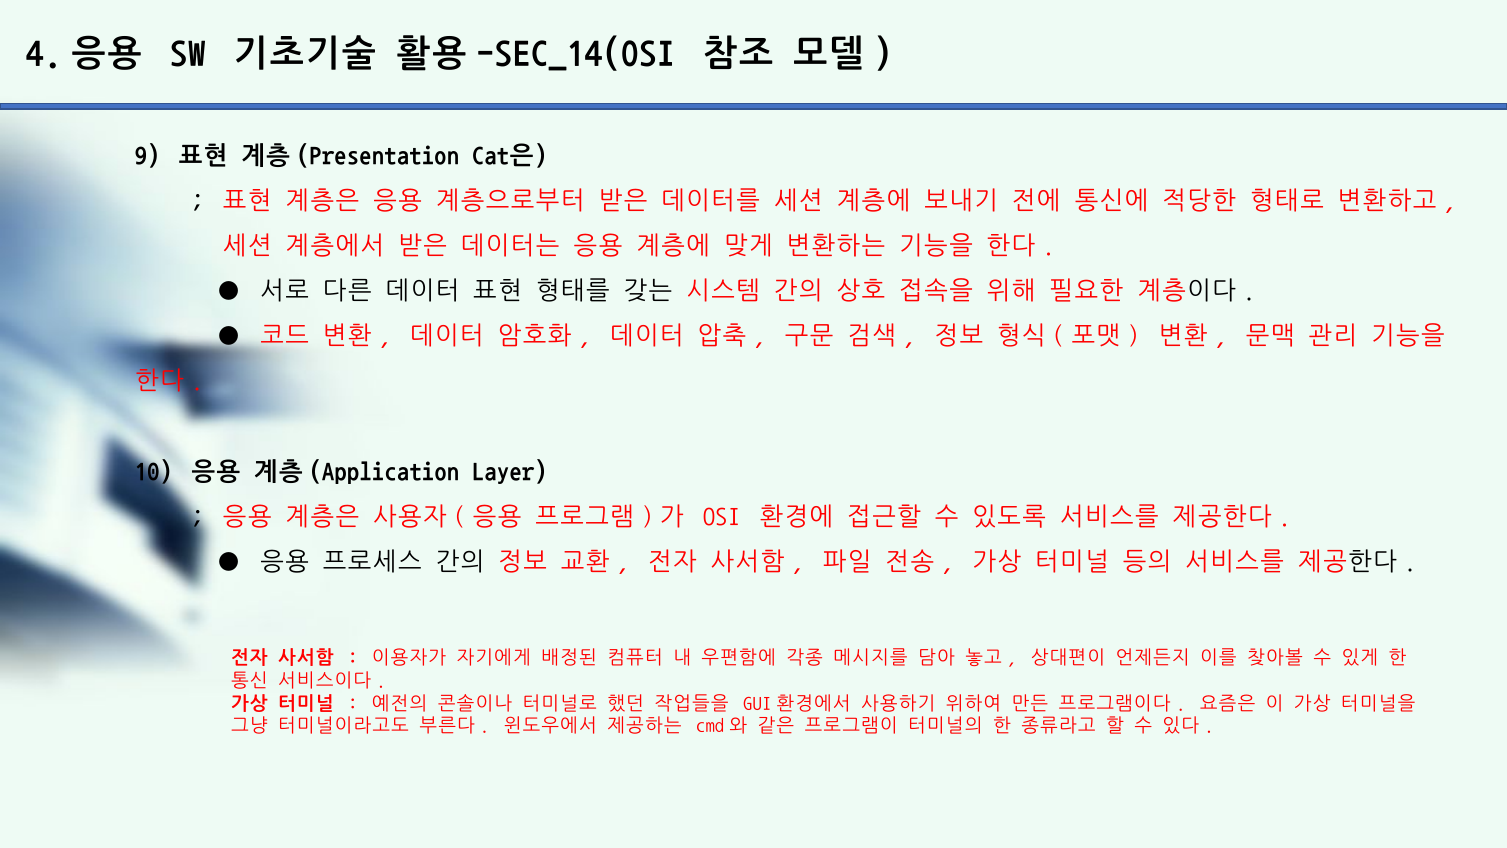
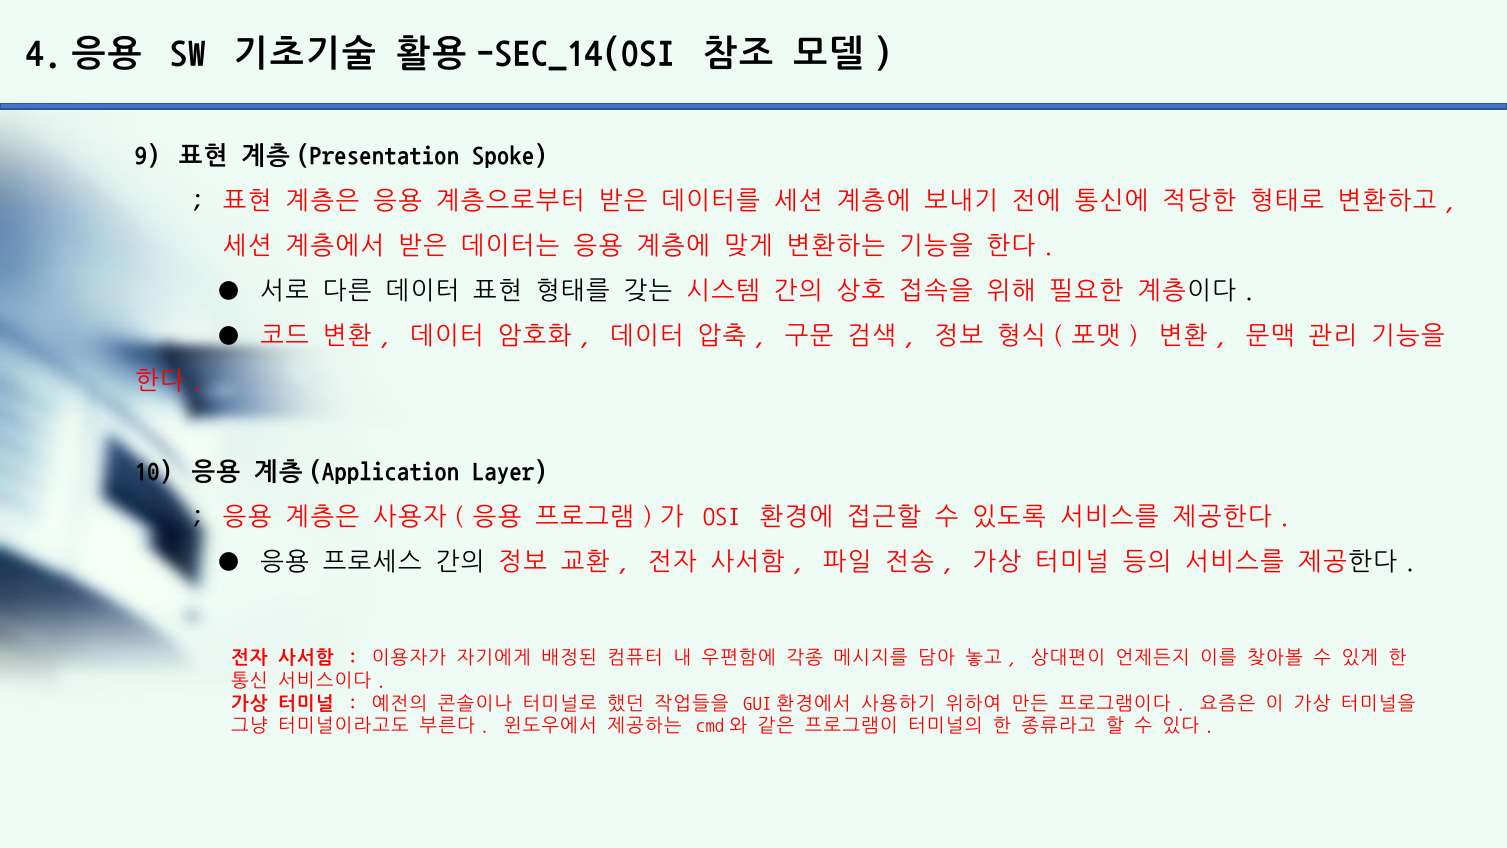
Cat은: Cat은 -> Spoke
